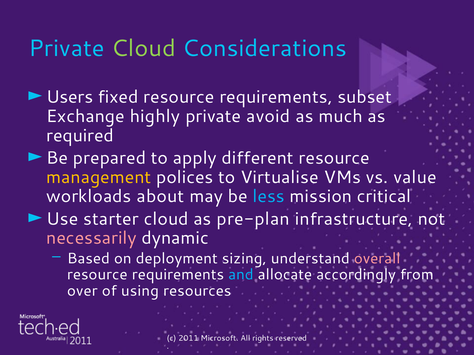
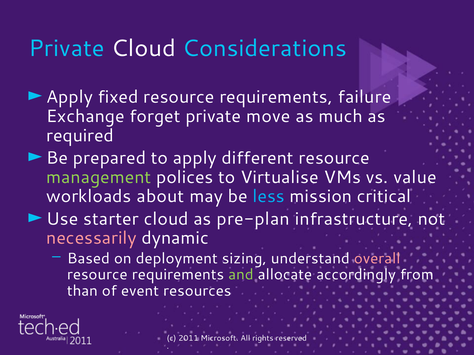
Cloud at (144, 49) colour: light green -> white
Users at (70, 97): Users -> Apply
subset: subset -> failure
highly: highly -> forget
avoid: avoid -> move
management colour: yellow -> light green
and colour: light blue -> light green
over: over -> than
using: using -> event
